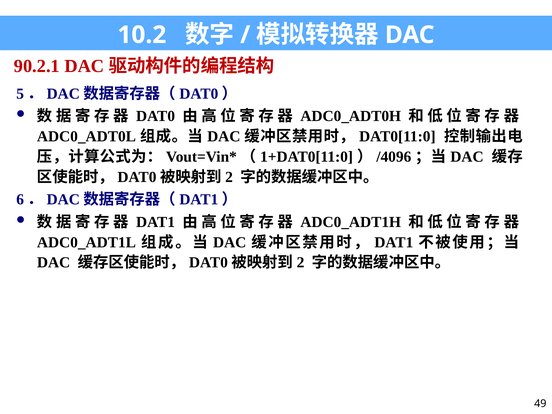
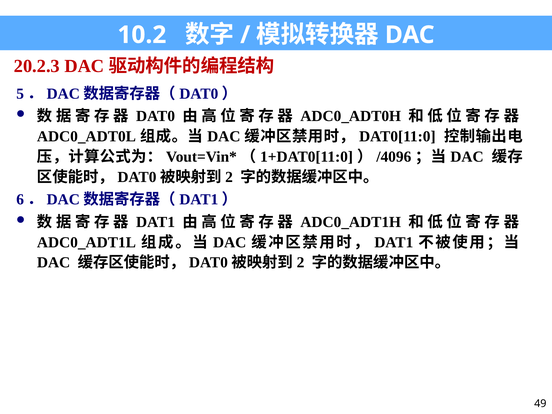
90.2.1: 90.2.1 -> 20.2.3
